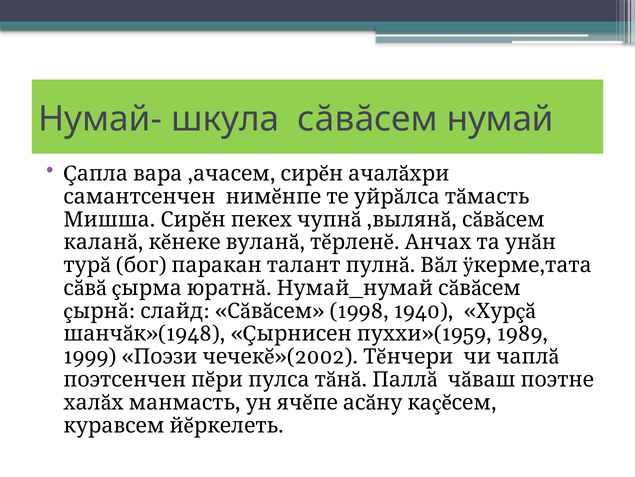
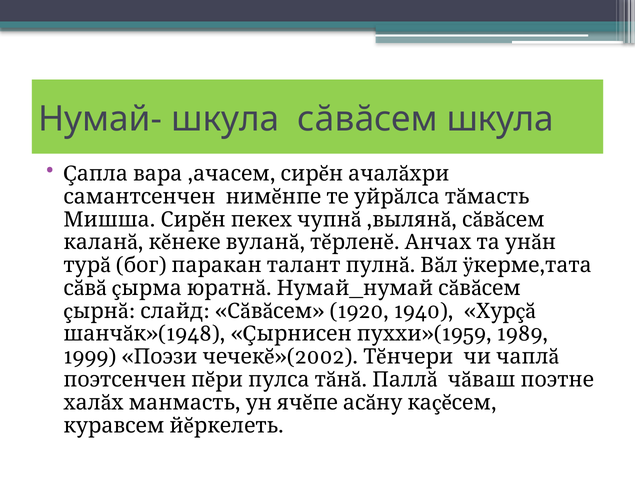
сăвăсем нумай: нумай -> шкула
1998: 1998 -> 1920
